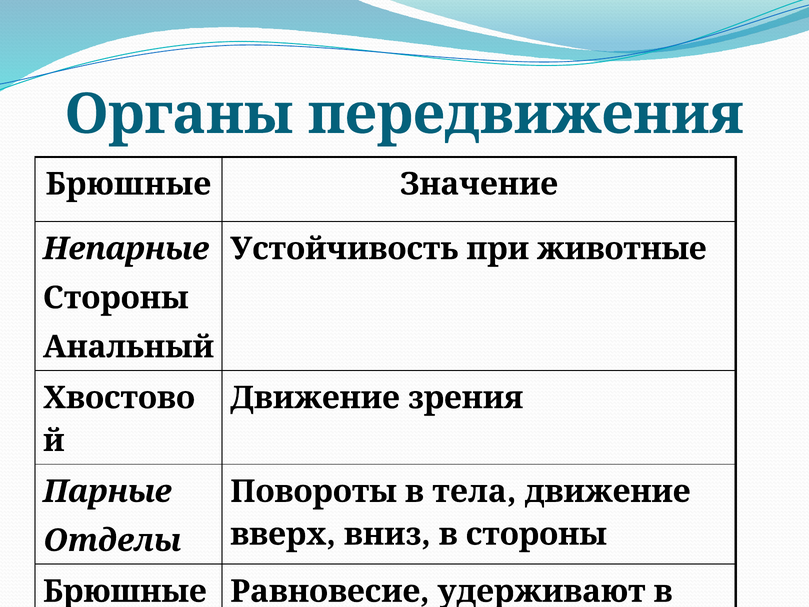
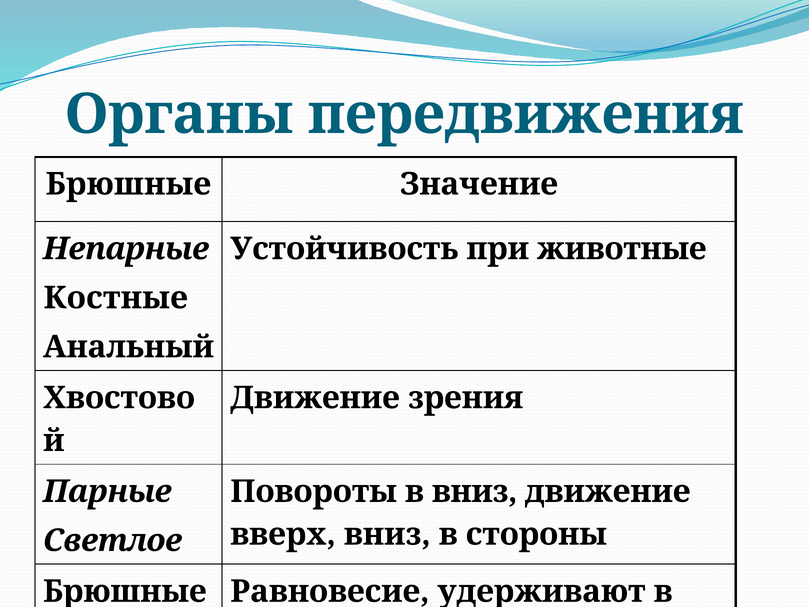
Стороны at (116, 298): Стороны -> Костные
в тела: тела -> вниз
Отделы: Отделы -> Светлое
